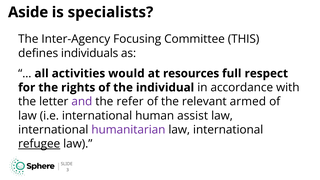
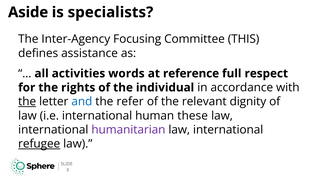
individuals: individuals -> assistance
would: would -> words
resources: resources -> reference
the at (27, 102) underline: none -> present
and colour: purple -> blue
armed: armed -> dignity
assist: assist -> these
